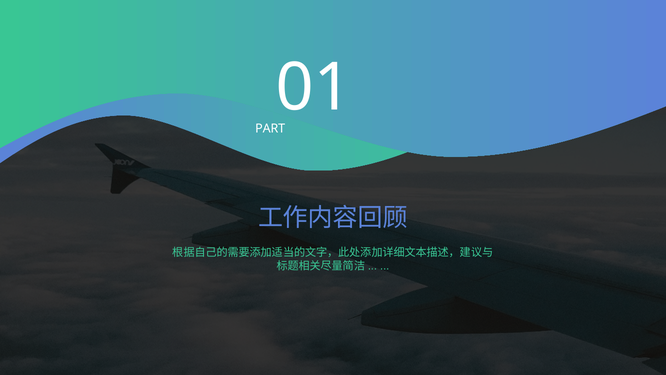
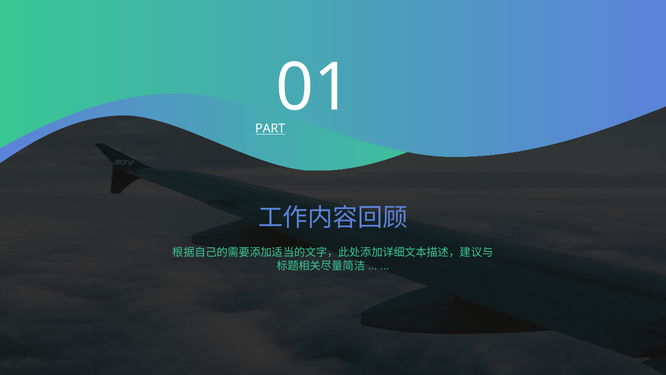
PART underline: none -> present
